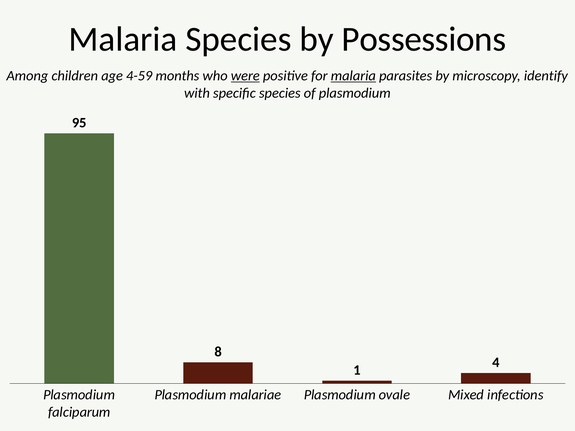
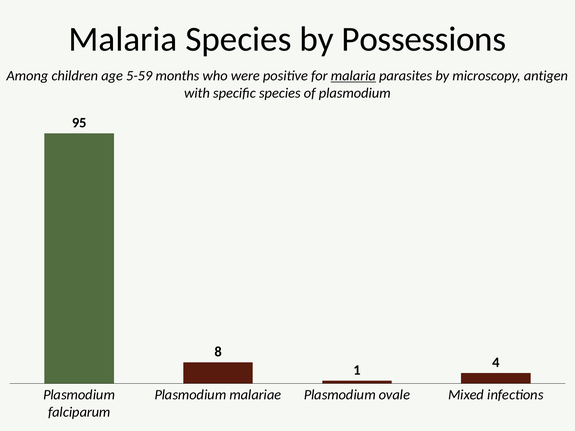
4-59: 4-59 -> 5-59
were underline: present -> none
identify: identify -> antigen
